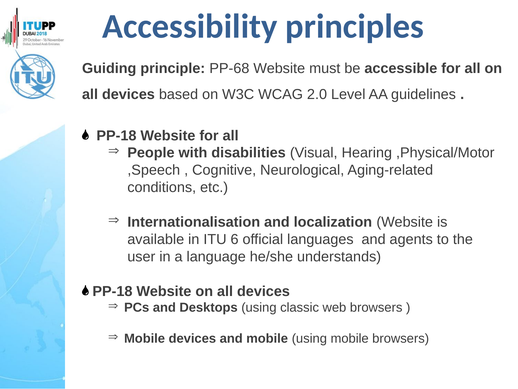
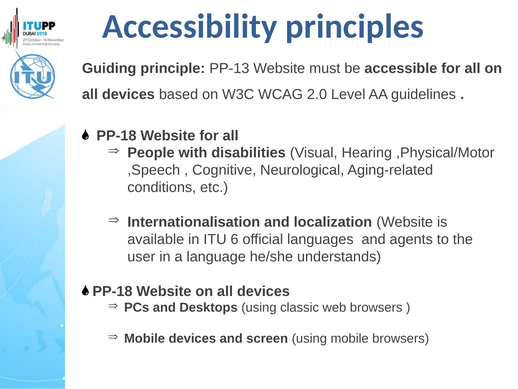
PP-68: PP-68 -> PP-13
and mobile: mobile -> screen
